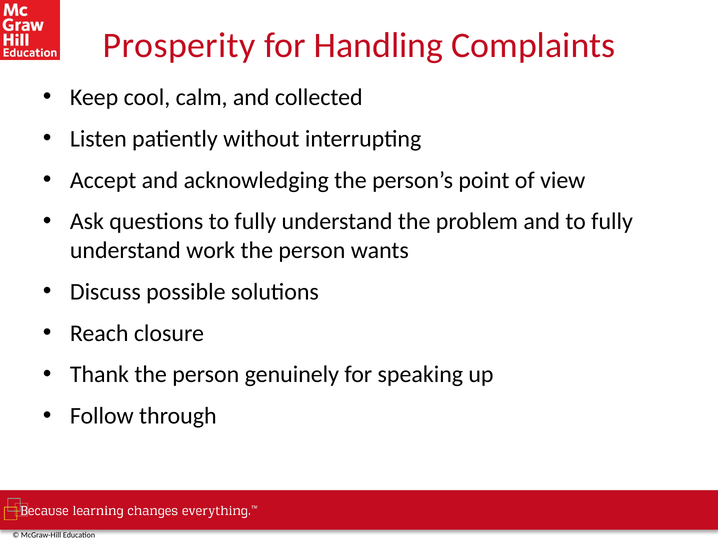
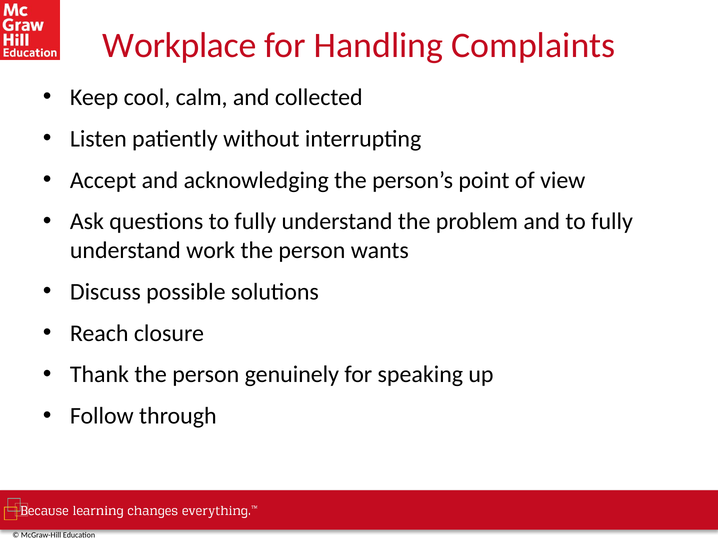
Prosperity: Prosperity -> Workplace
